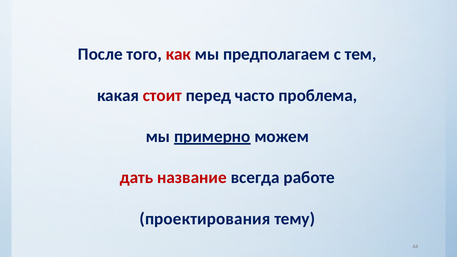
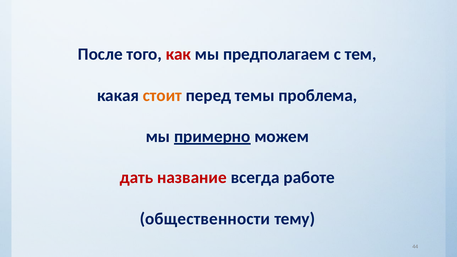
стоит colour: red -> orange
часто: часто -> темы
проектирования: проектирования -> общественности
